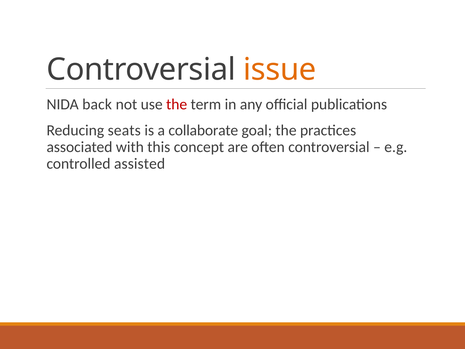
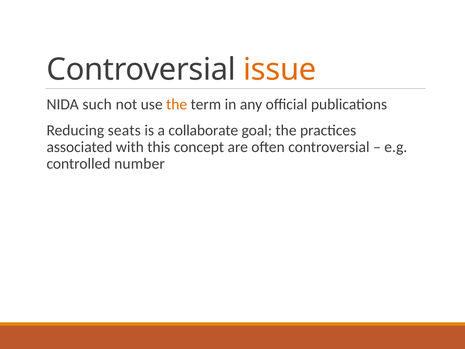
back: back -> such
the at (177, 104) colour: red -> orange
assisted: assisted -> number
